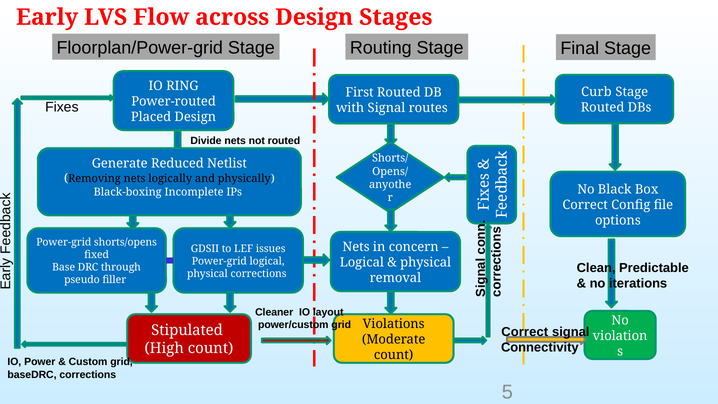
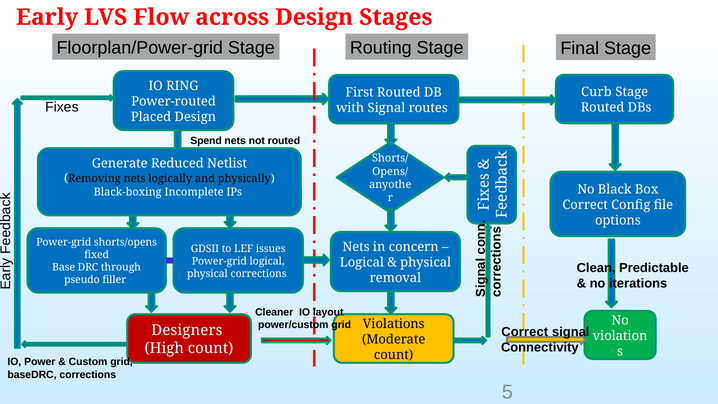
Divide: Divide -> Spend
Stipulated: Stipulated -> Designers
